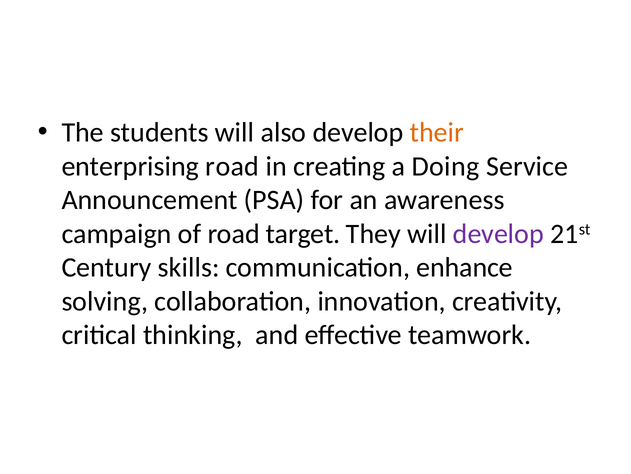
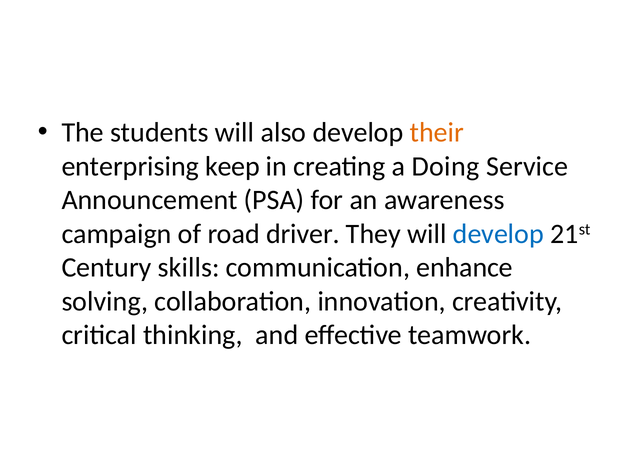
enterprising road: road -> keep
target: target -> driver
develop at (498, 233) colour: purple -> blue
